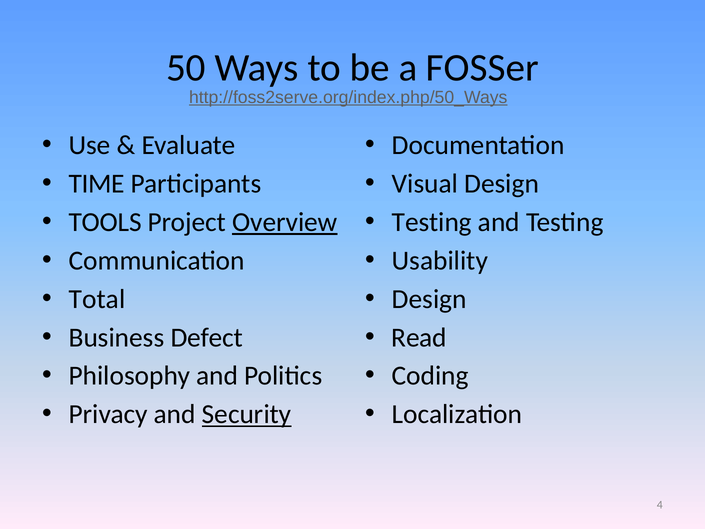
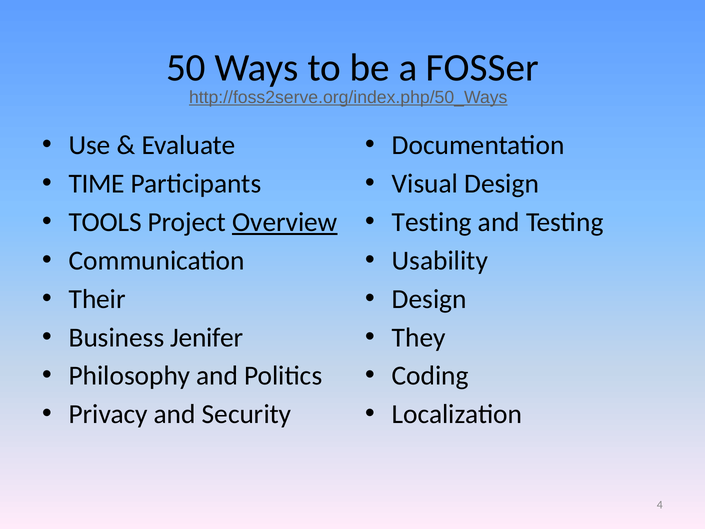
Total: Total -> Their
Defect: Defect -> Jenifer
Read: Read -> They
Security underline: present -> none
